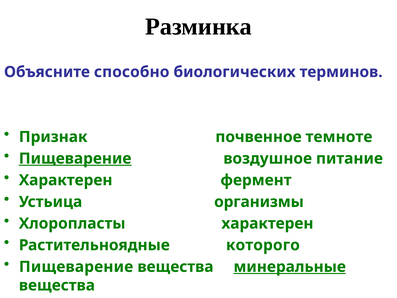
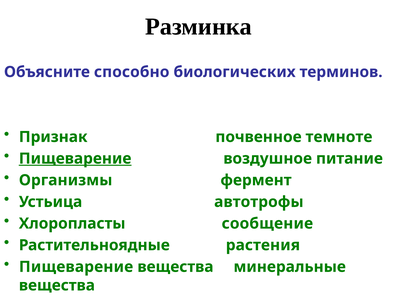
Характерен at (66, 180): Характерен -> Организмы
организмы: организмы -> автотрофы
Хлоропласты характерен: характерен -> сообщение
которого: которого -> растения
минеральные underline: present -> none
